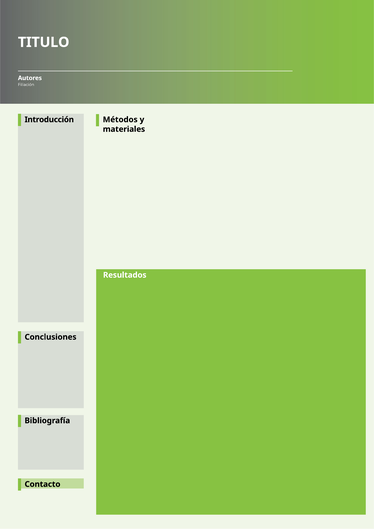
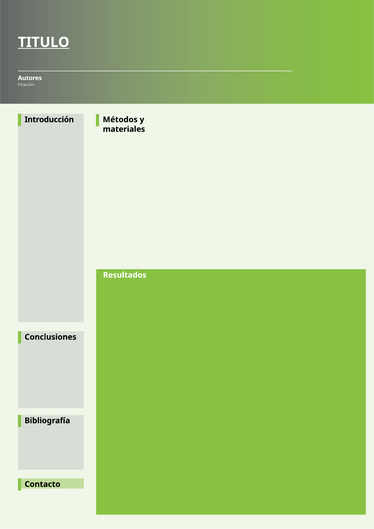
TITULO underline: none -> present
